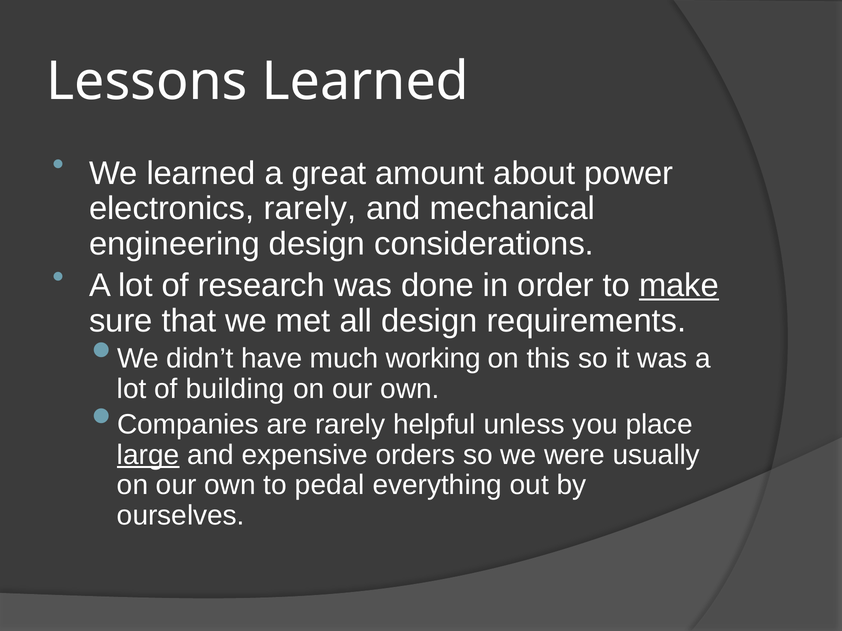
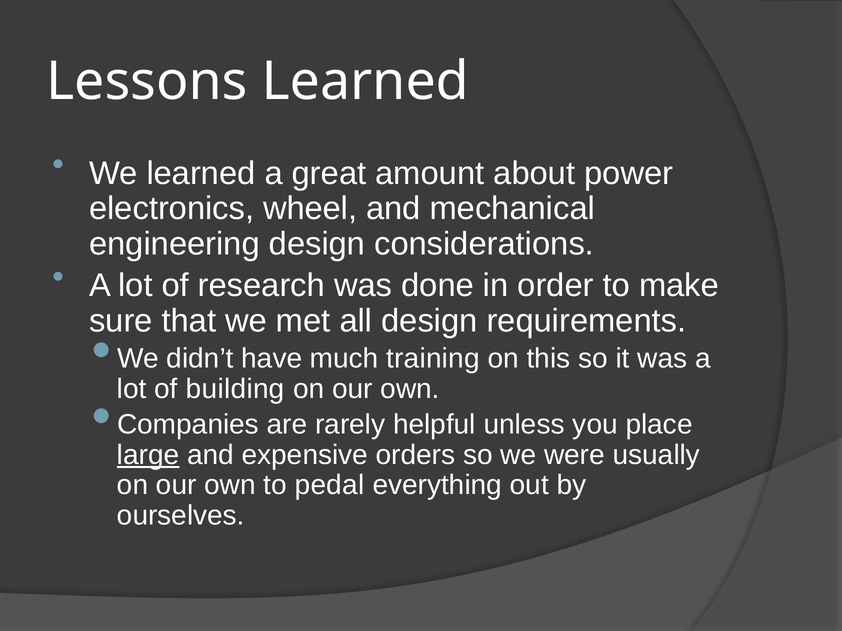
electronics rarely: rarely -> wheel
make underline: present -> none
working: working -> training
